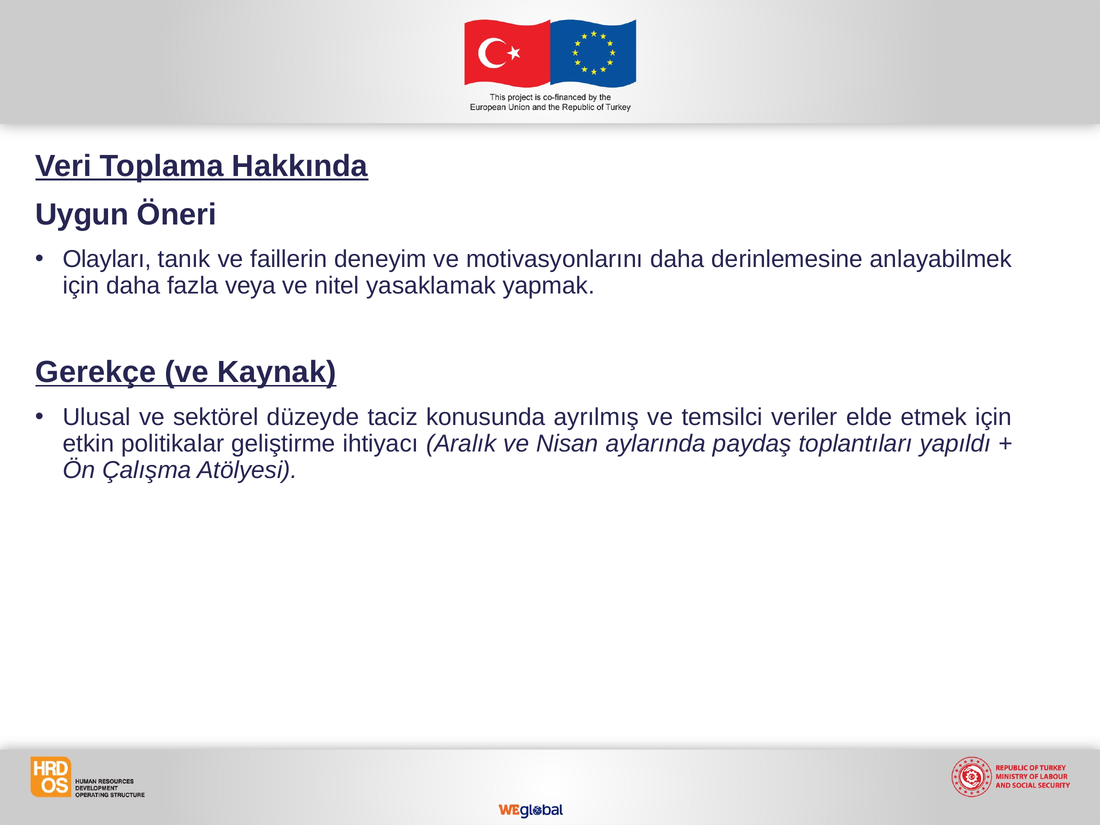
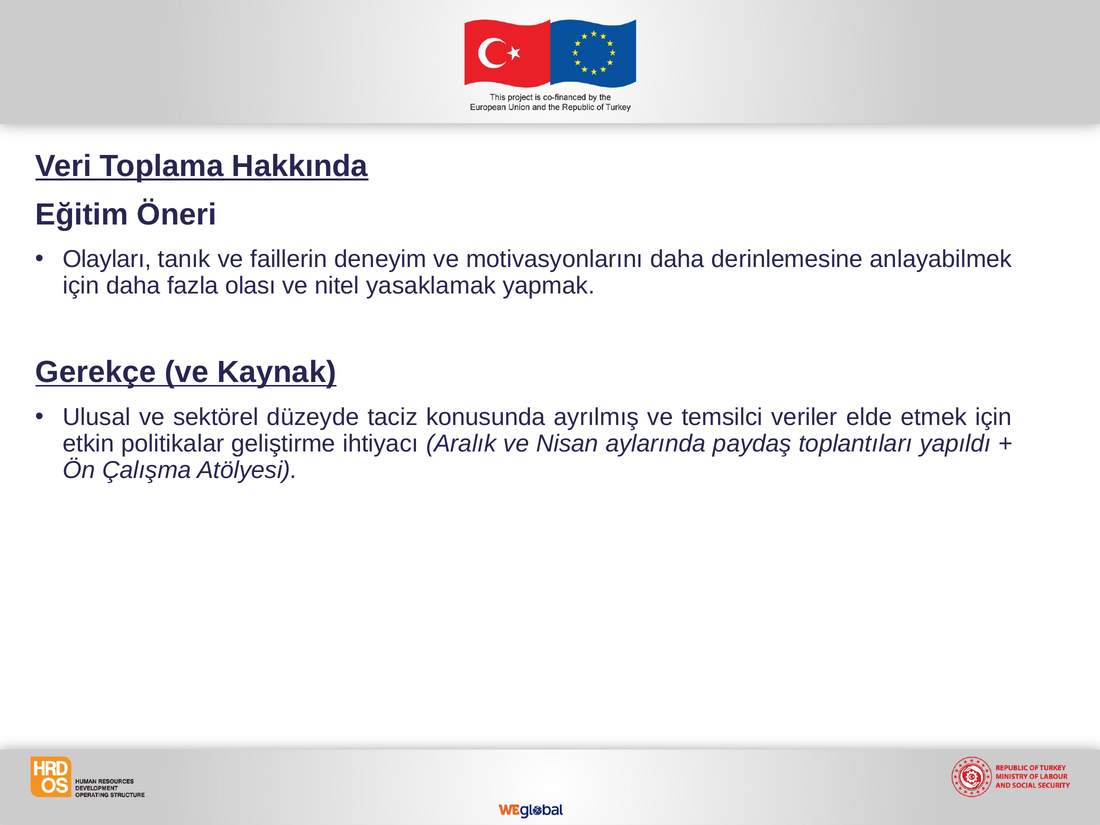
Uygun: Uygun -> Eğitim
veya: veya -> olası
